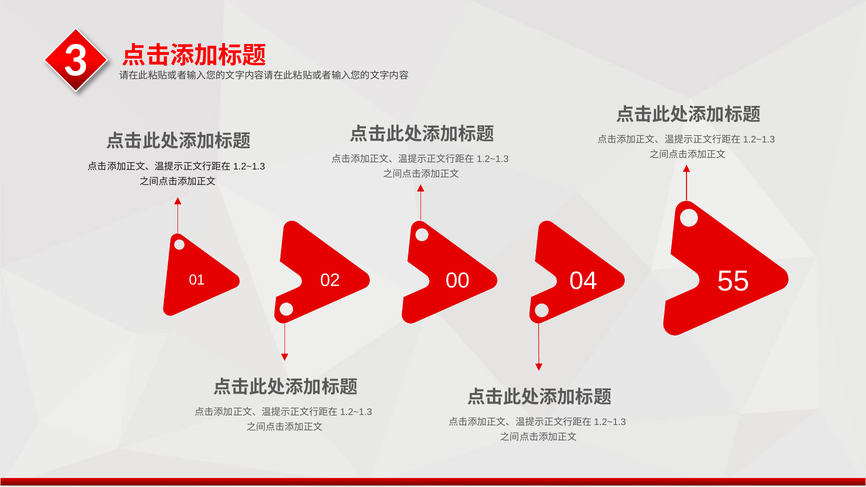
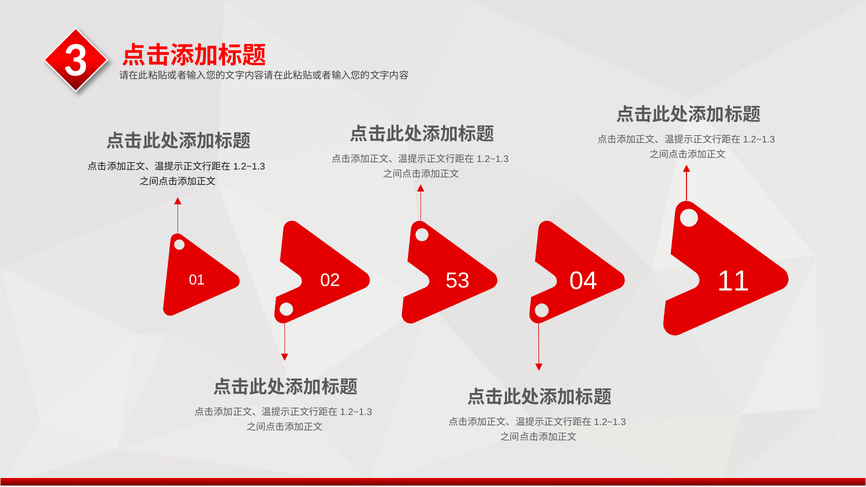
00: 00 -> 53
55: 55 -> 11
